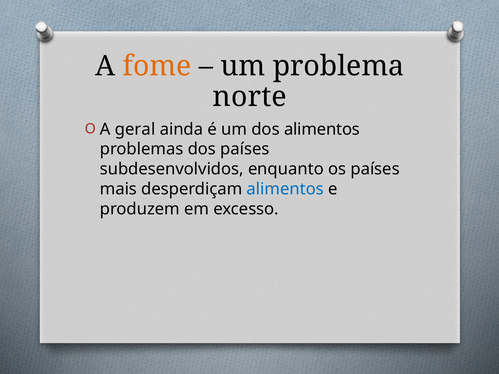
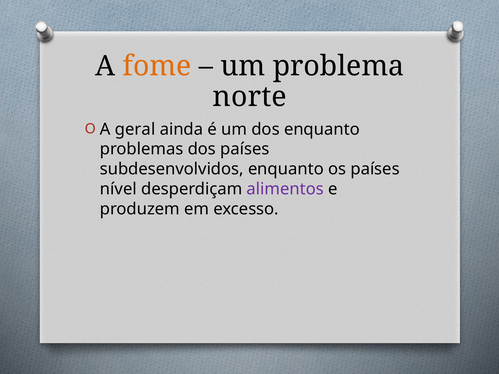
dos alimentos: alimentos -> enquanto
mais: mais -> nível
alimentos at (285, 189) colour: blue -> purple
